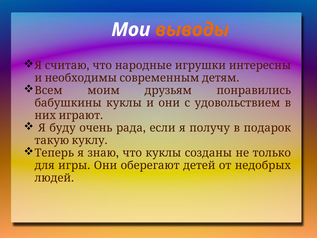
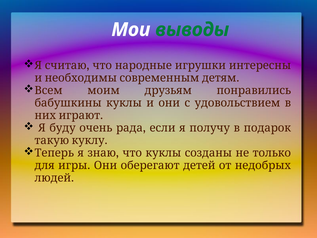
выводы colour: orange -> green
